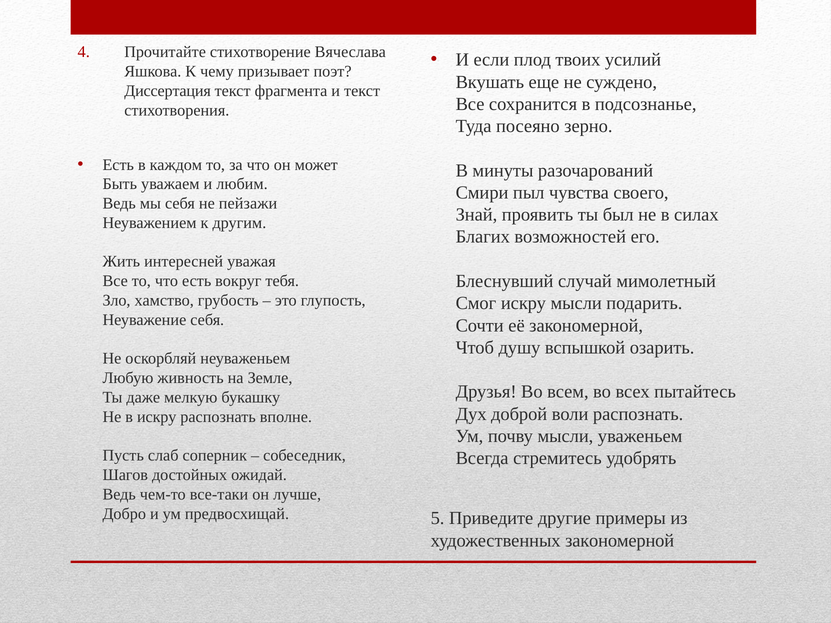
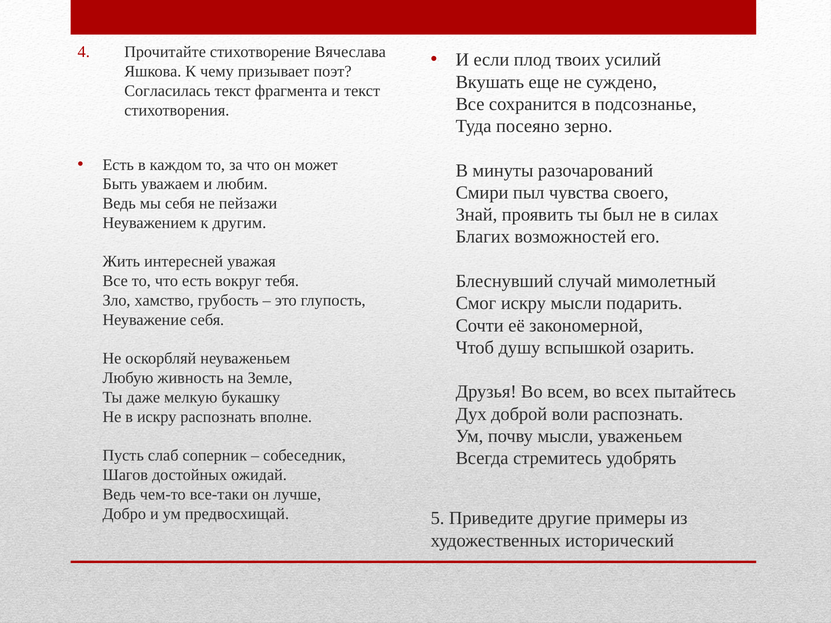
Диссертация: Диссертация -> Согласилась
художественных закономерной: закономерной -> исторический
